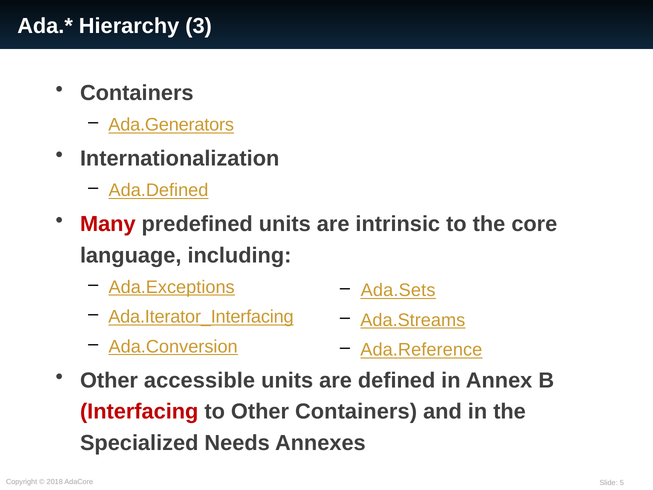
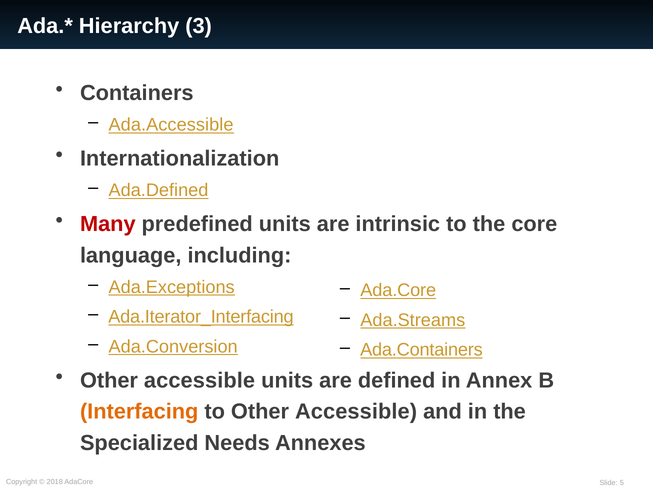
Ada.Generators: Ada.Generators -> Ada.Accessible
Ada.Sets: Ada.Sets -> Ada.Core
Ada.Reference: Ada.Reference -> Ada.Containers
Interfacing colour: red -> orange
to Other Containers: Containers -> Accessible
